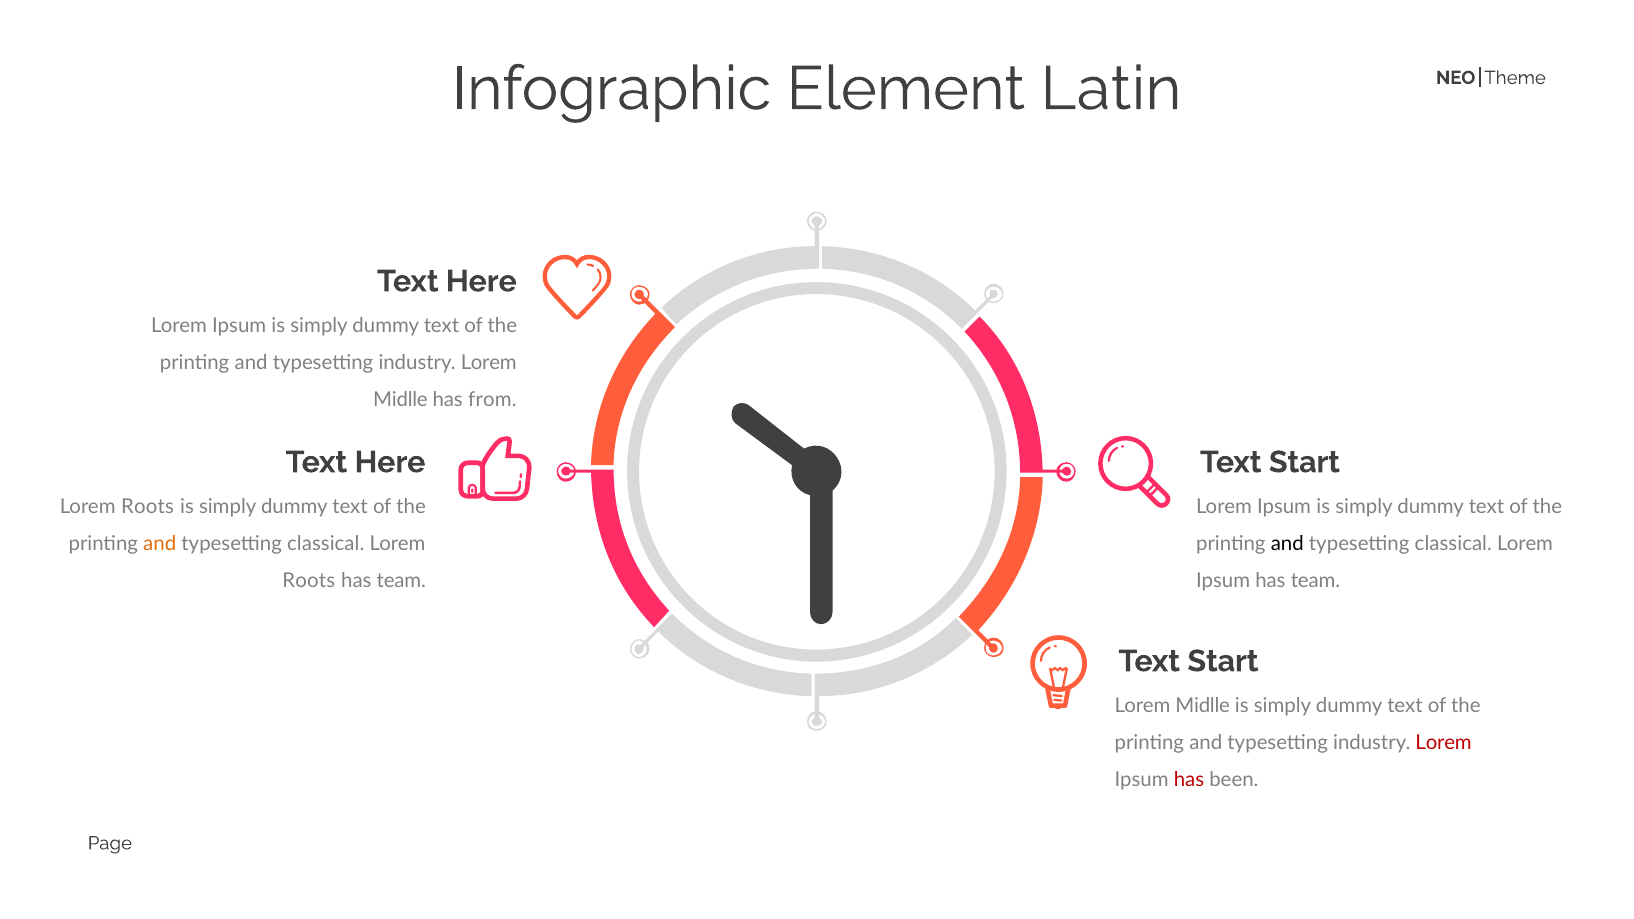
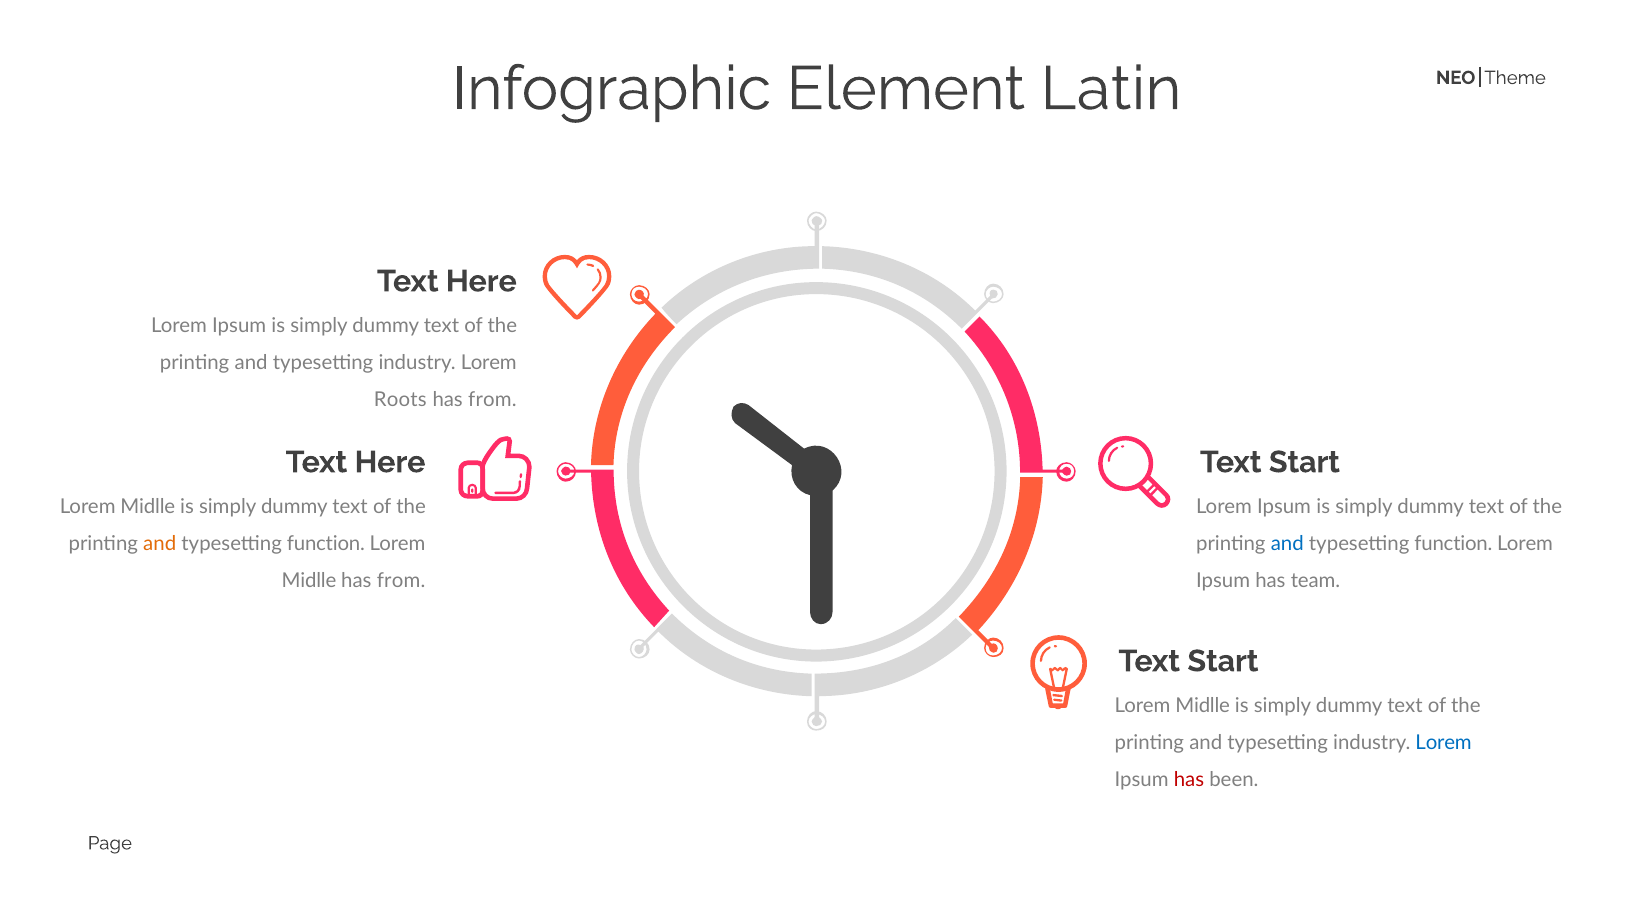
Midlle at (400, 400): Midlle -> Roots
Roots at (148, 507): Roots -> Midlle
classical at (326, 544): classical -> function
and at (1287, 544) colour: black -> blue
classical at (1453, 544): classical -> function
Roots at (309, 580): Roots -> Midlle
team at (401, 580): team -> from
Lorem at (1444, 743) colour: red -> blue
